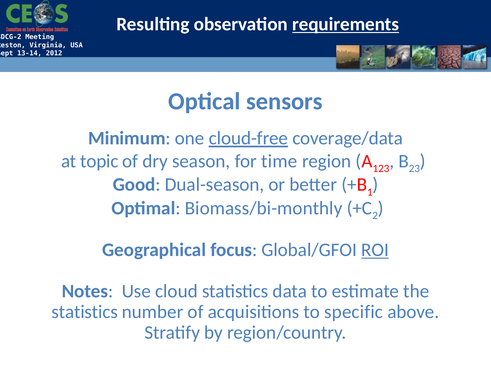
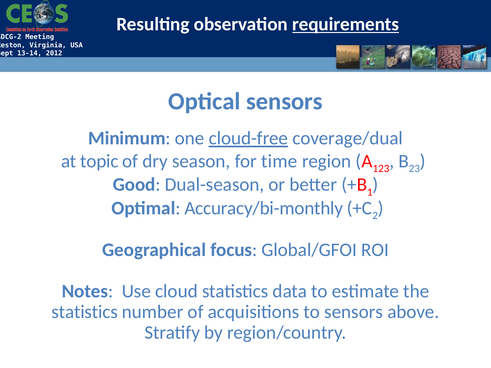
coverage/data: coverage/data -> coverage/dual
Biomass/bi-monthly: Biomass/bi-monthly -> Accuracy/bi-monthly
ROI underline: present -> none
to specific: specific -> sensors
